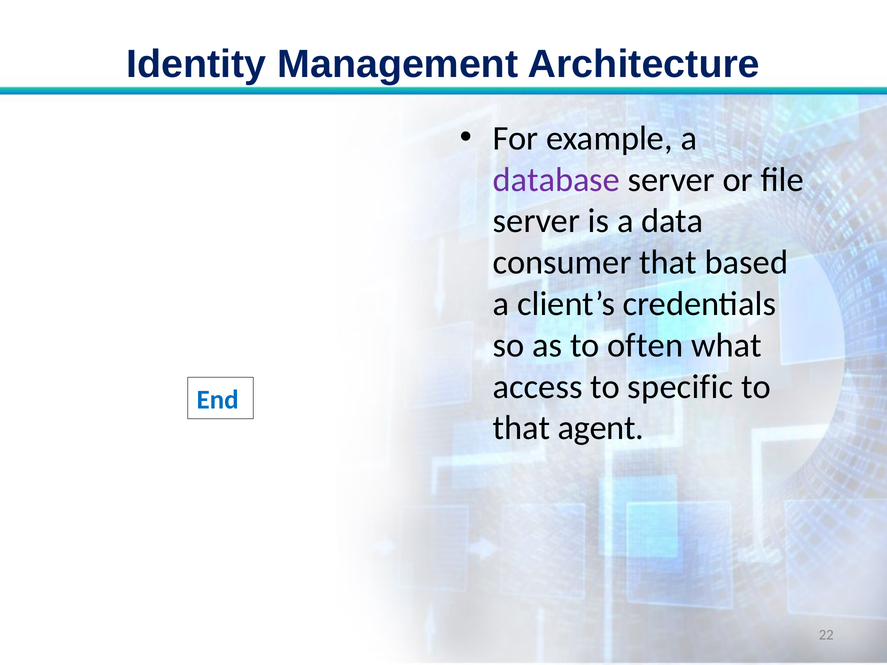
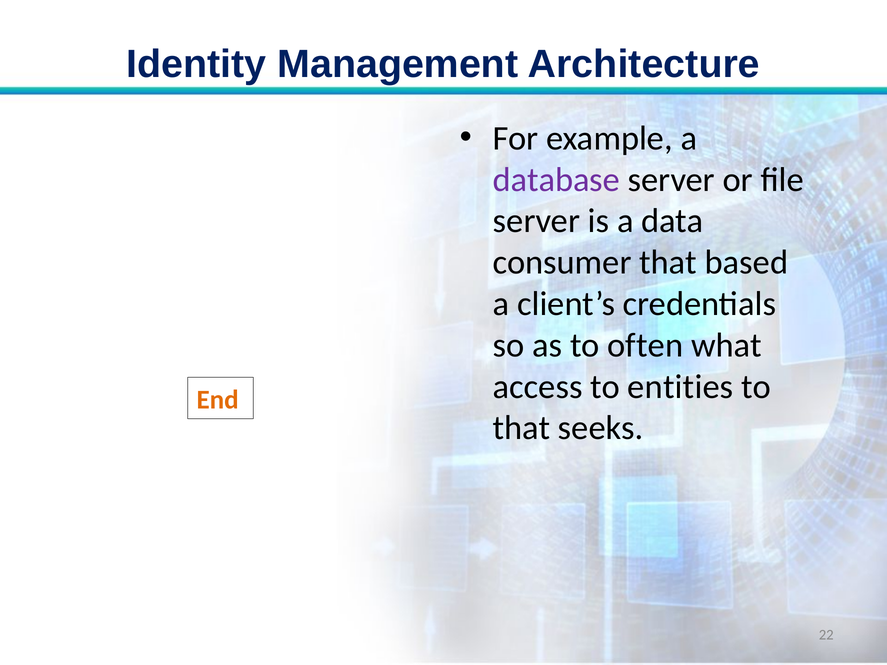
specific: specific -> entities
End colour: blue -> orange
agent: agent -> seeks
